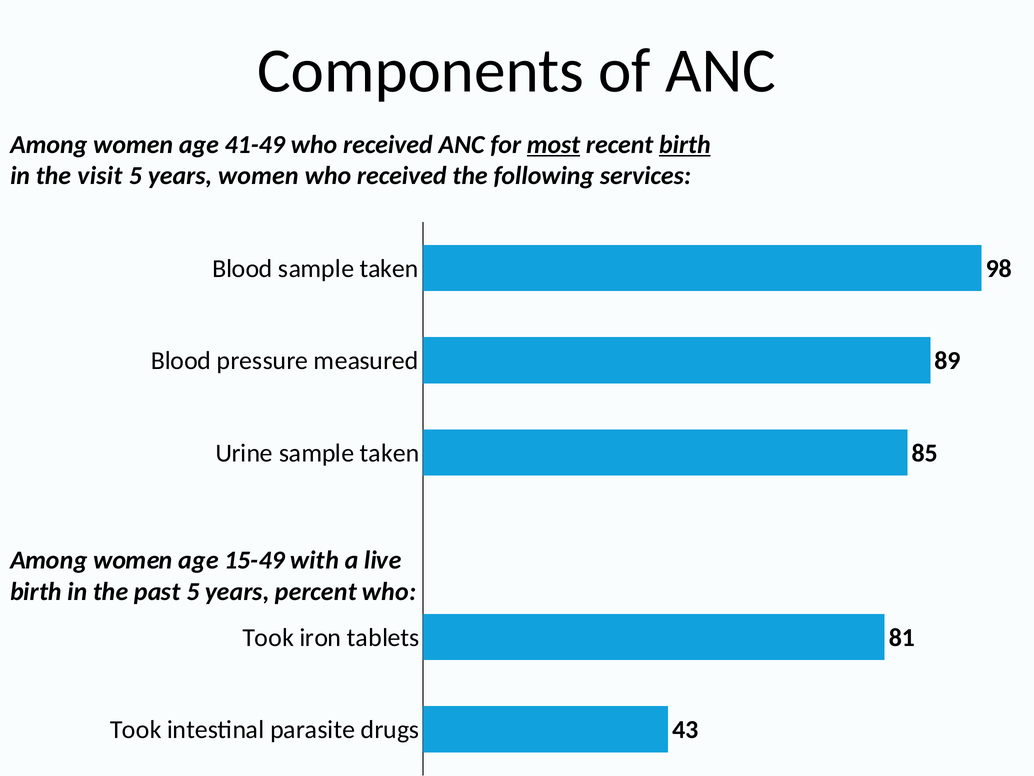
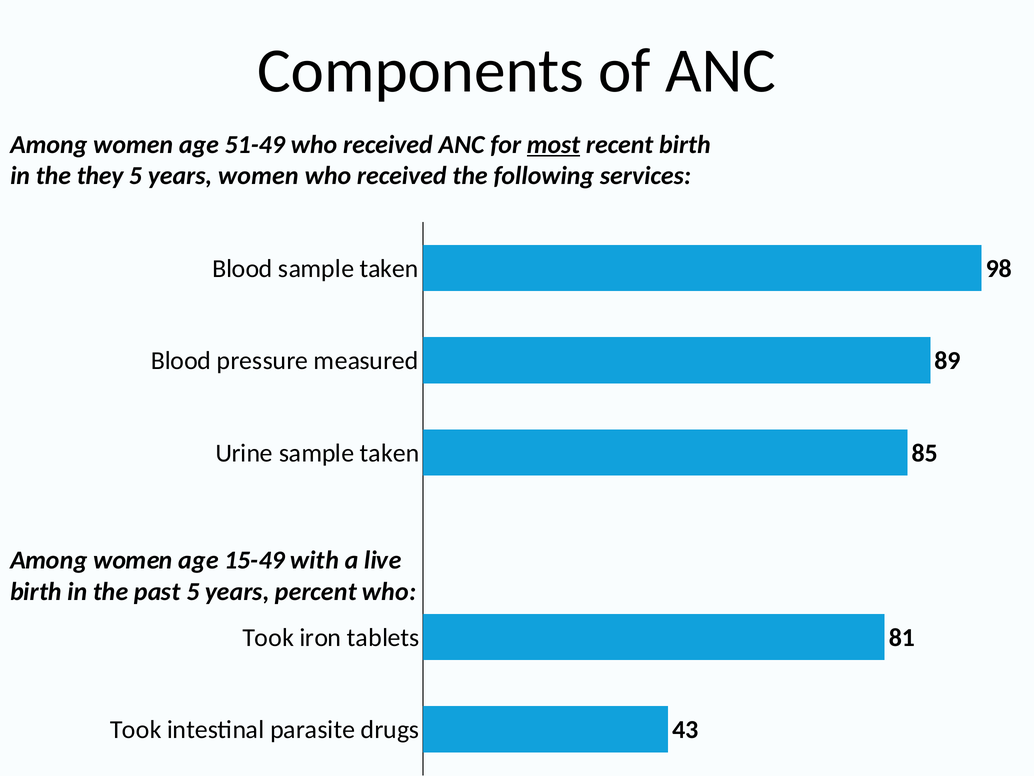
41-49: 41-49 -> 51-49
birth at (685, 145) underline: present -> none
visit: visit -> they
